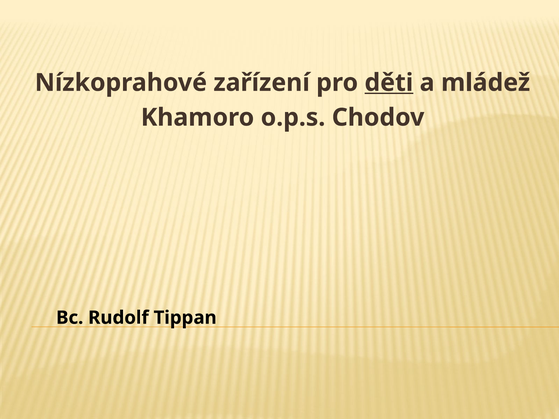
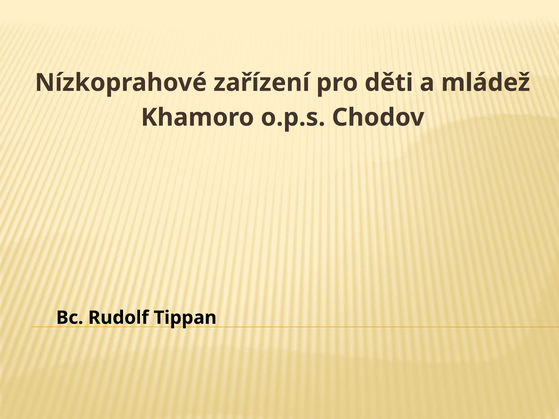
děti underline: present -> none
